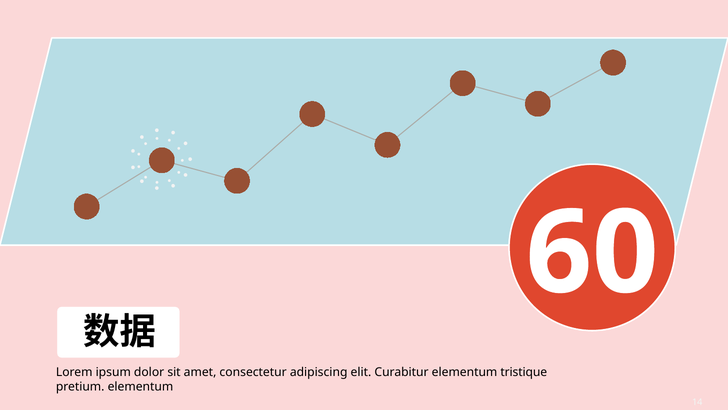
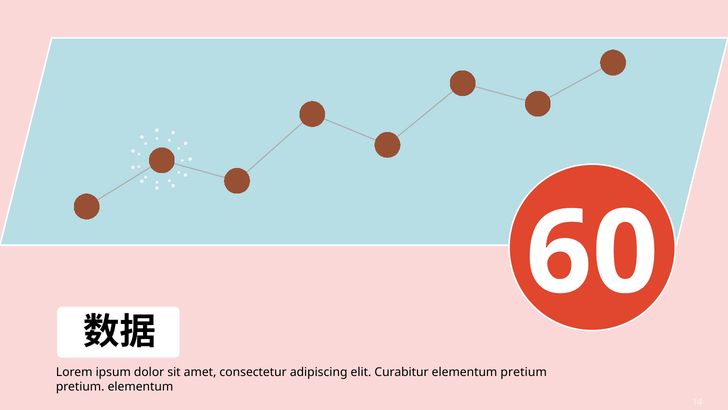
elementum tristique: tristique -> pretium
